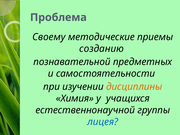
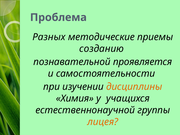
Своему: Своему -> Разных
предметных: предметных -> проявляется
лицея colour: blue -> orange
